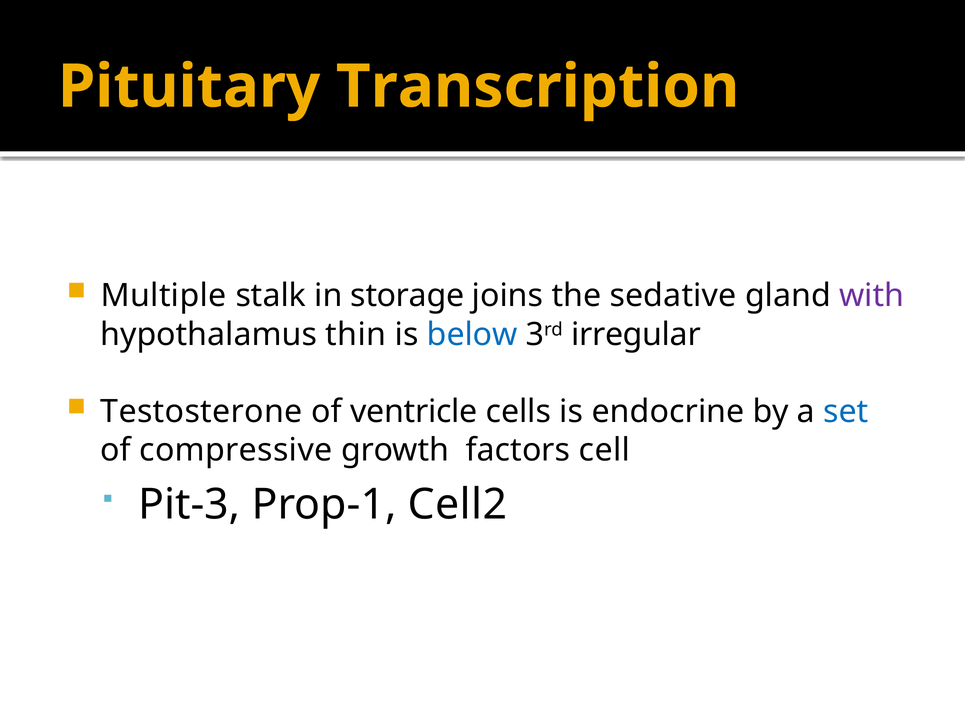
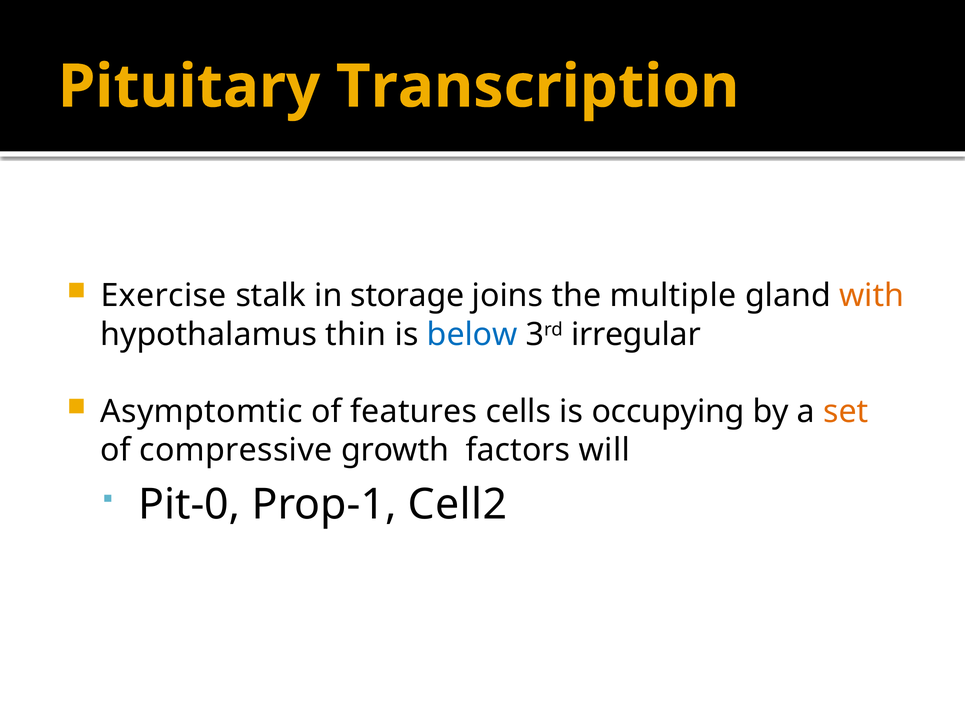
Multiple: Multiple -> Exercise
sedative: sedative -> multiple
with colour: purple -> orange
Testosterone: Testosterone -> Asymptomtic
ventricle: ventricle -> features
endocrine: endocrine -> occupying
set colour: blue -> orange
cell: cell -> will
Pit-3: Pit-3 -> Pit-0
